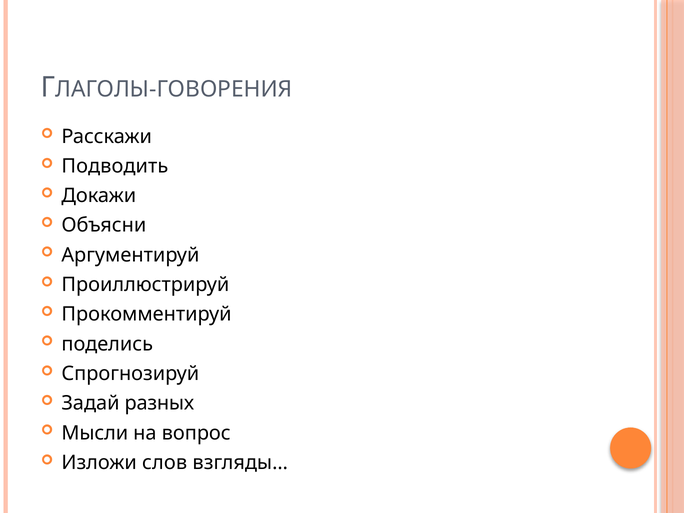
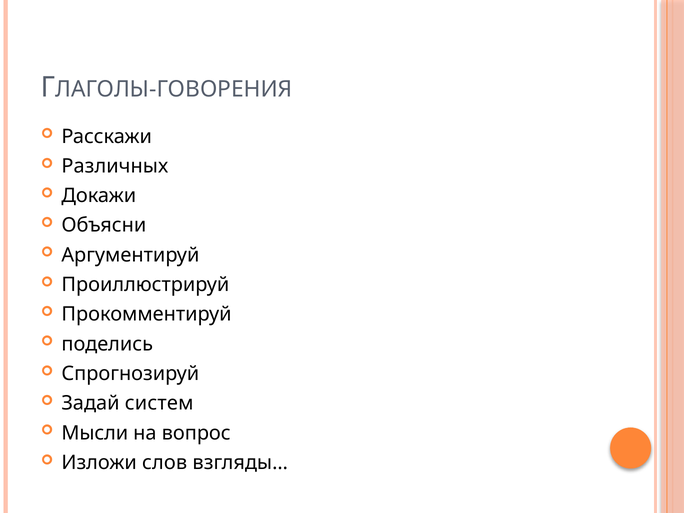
Подводить: Подводить -> Различных
разных: разных -> систем
